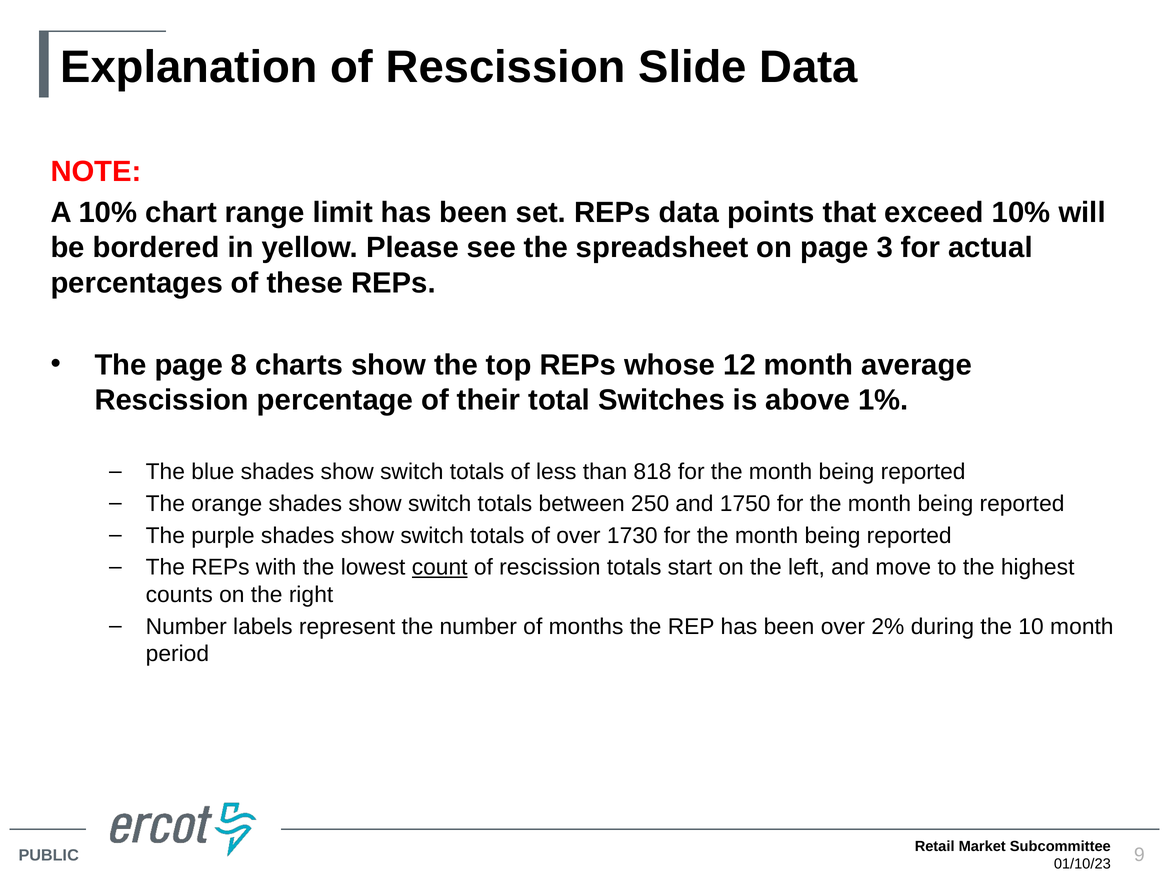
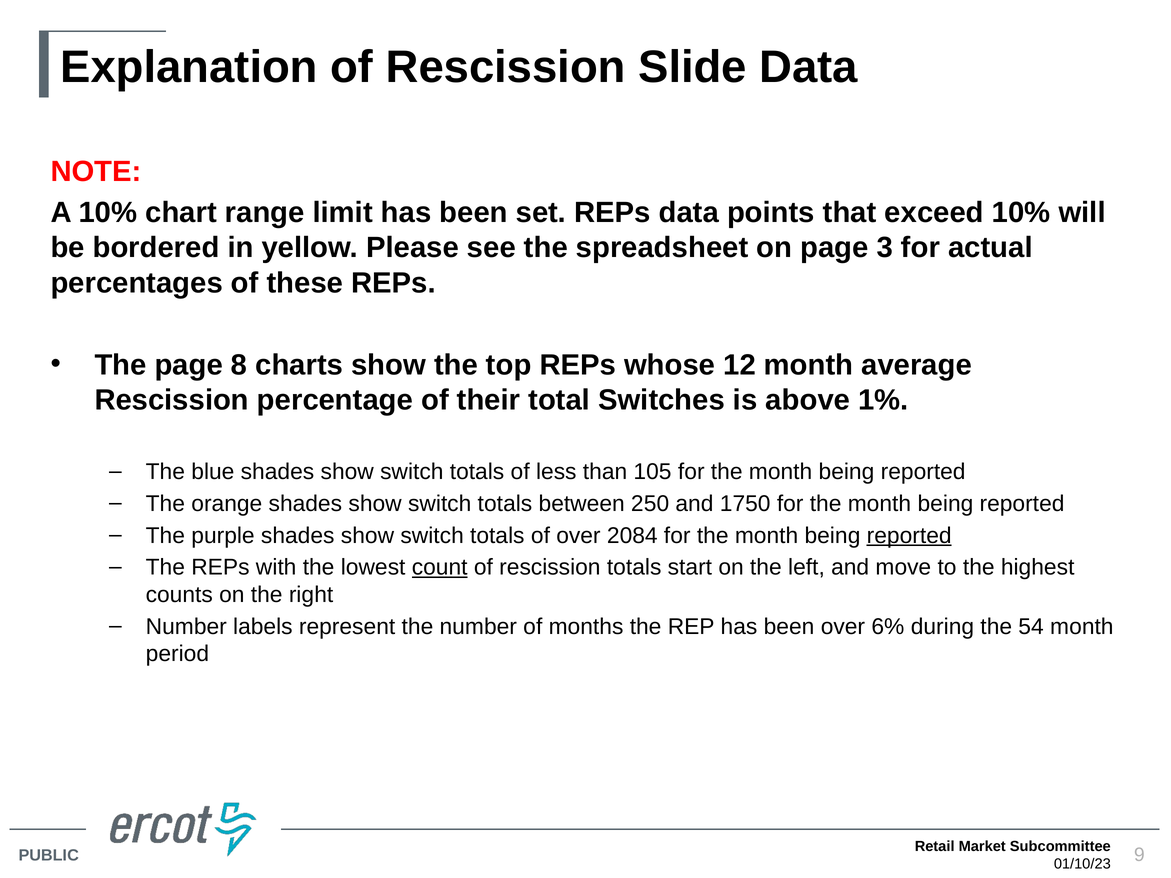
818: 818 -> 105
1730: 1730 -> 2084
reported at (909, 536) underline: none -> present
2%: 2% -> 6%
10: 10 -> 54
